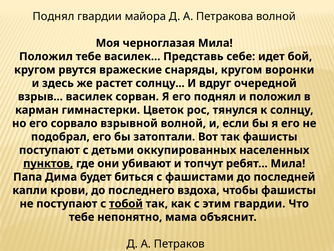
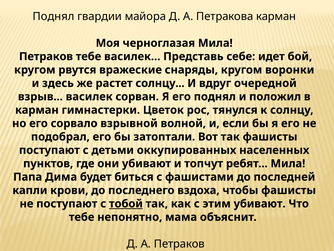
Петракова волной: волной -> карман
Положил at (46, 56): Положил -> Петраков
пунктов underline: present -> none
этим гвардии: гвардии -> убивают
